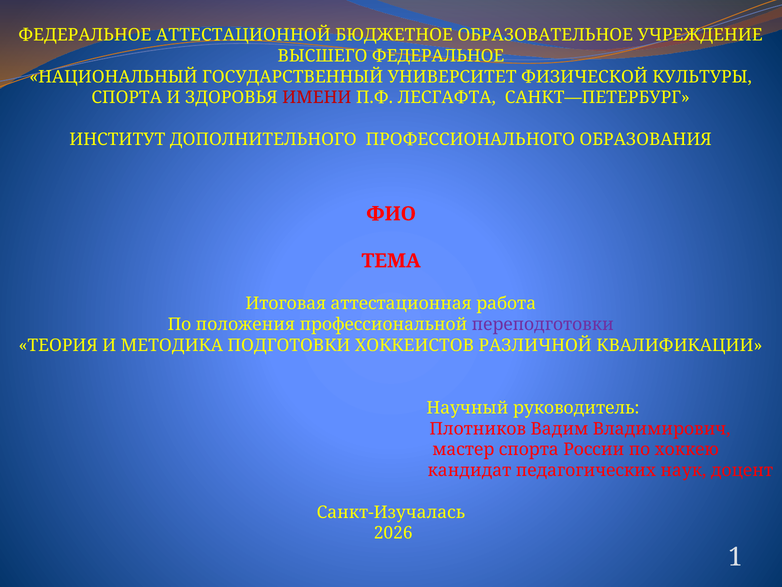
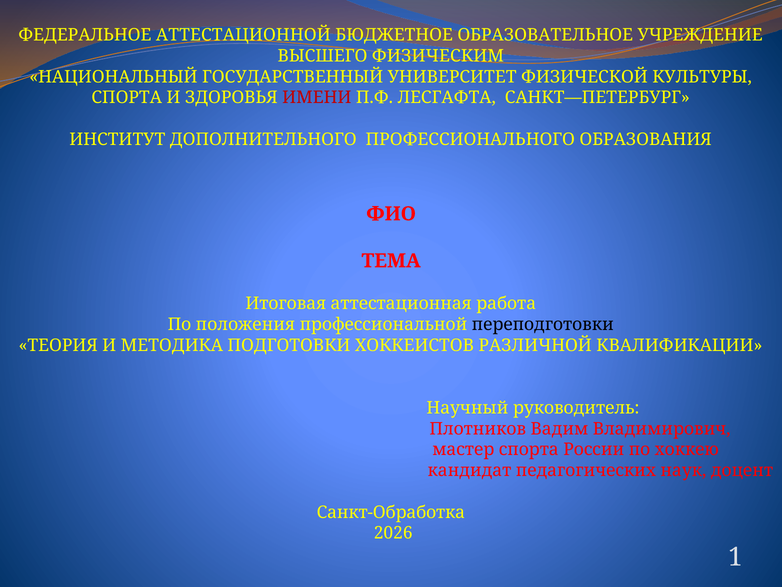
ВЫСШЕГО ФЕДЕРАЛЬНОЕ: ФЕДЕРАЛЬНОЕ -> ФИЗИЧЕСКИМ
переподготовки colour: purple -> black
Санкт-Изучалась: Санкт-Изучалась -> Санкт-Обработка
